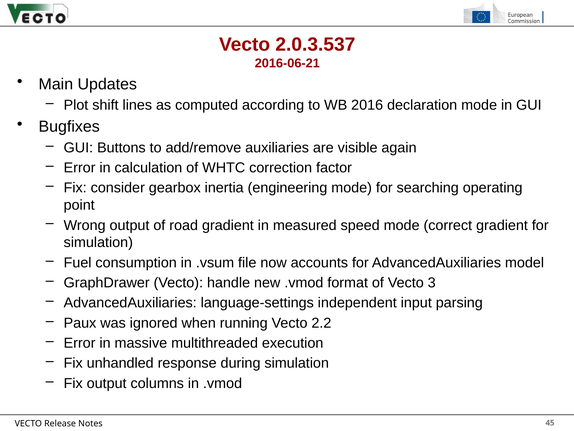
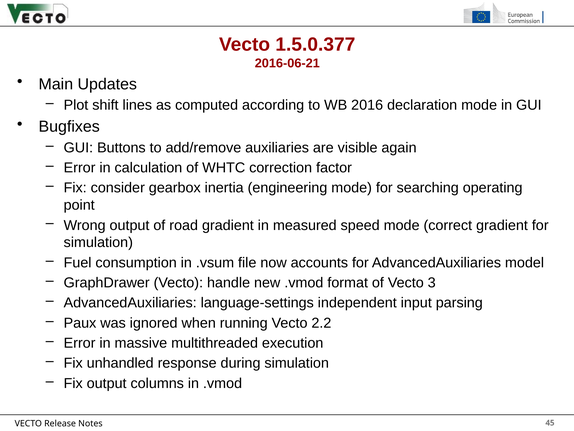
2.0.3.537: 2.0.3.537 -> 1.5.0.377
